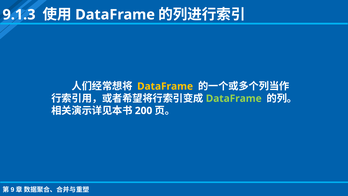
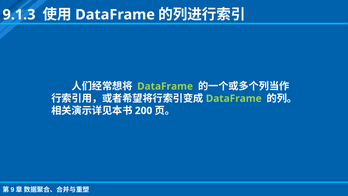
DataFrame at (165, 86) colour: yellow -> light green
